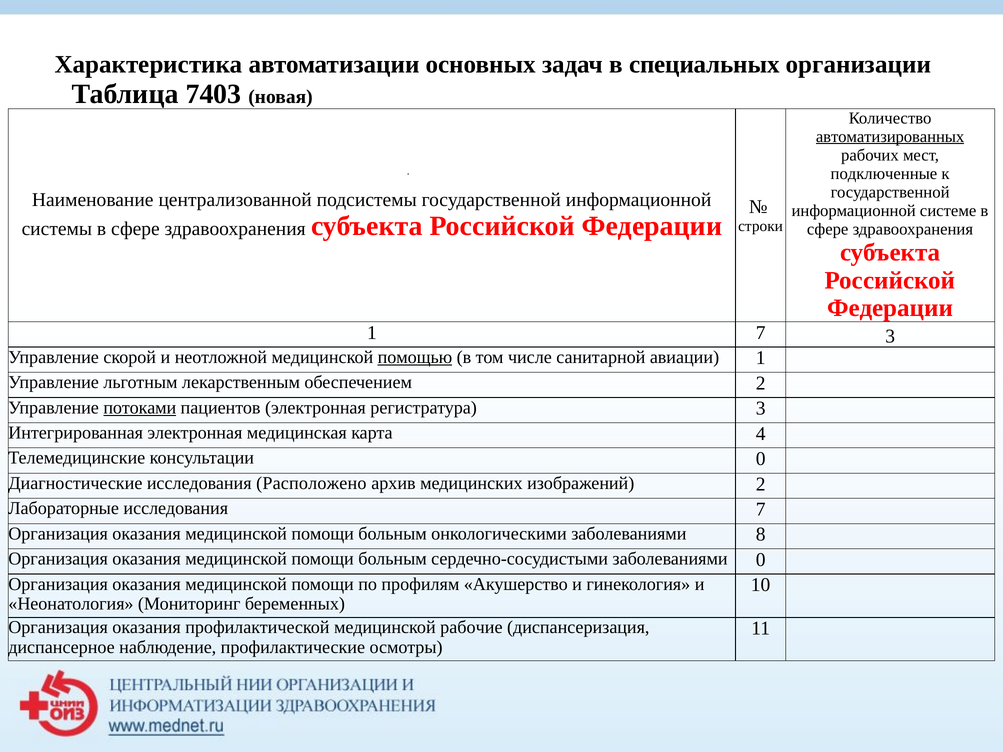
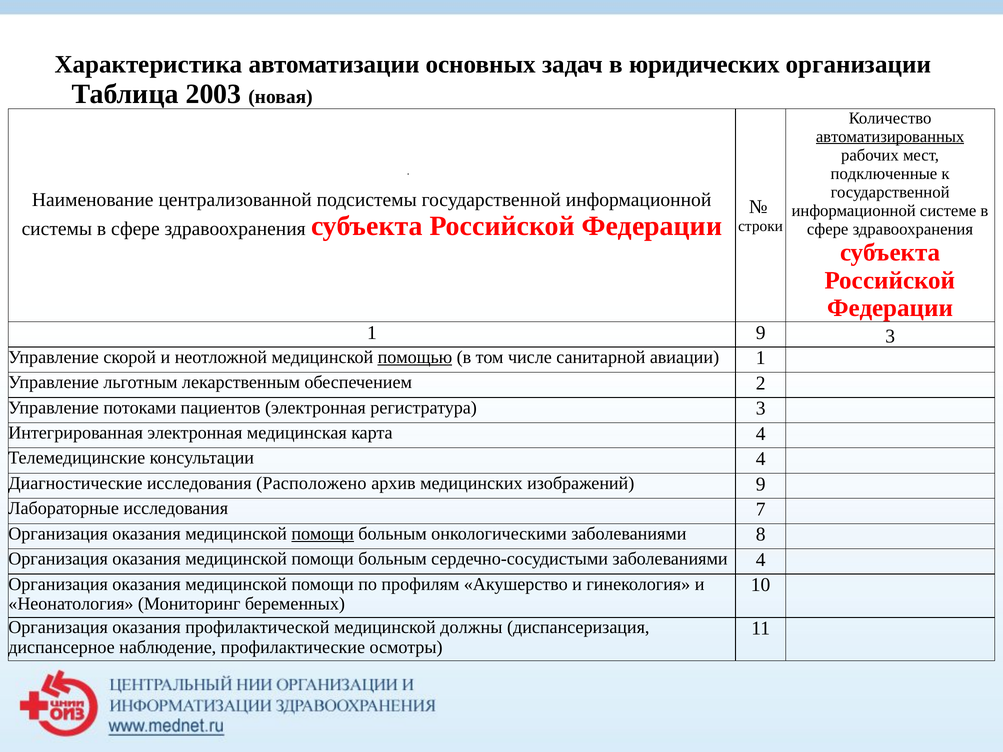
специальных: специальных -> юридических
7403: 7403 -> 2003
1 7: 7 -> 9
потоками underline: present -> none
консультации 0: 0 -> 4
изображений 2: 2 -> 9
помощи at (323, 534) underline: none -> present
заболеваниями 0: 0 -> 4
рабочие: рабочие -> должны
